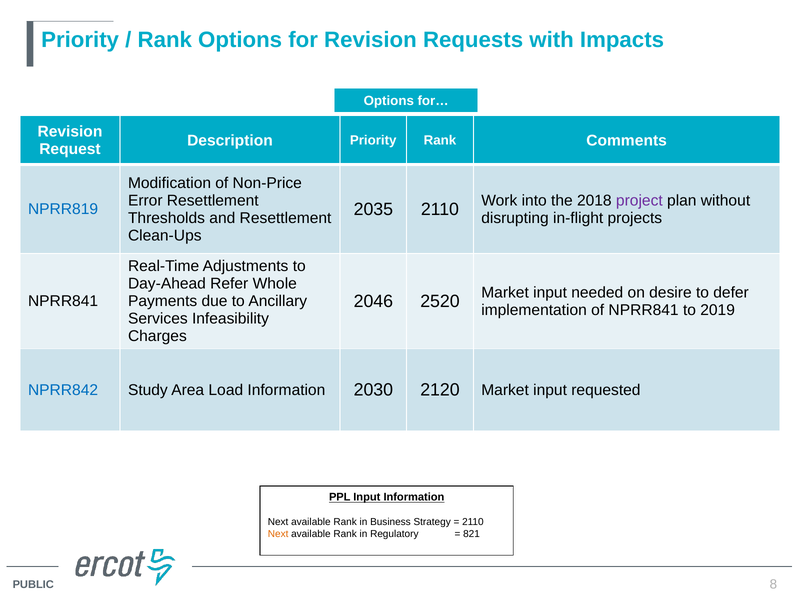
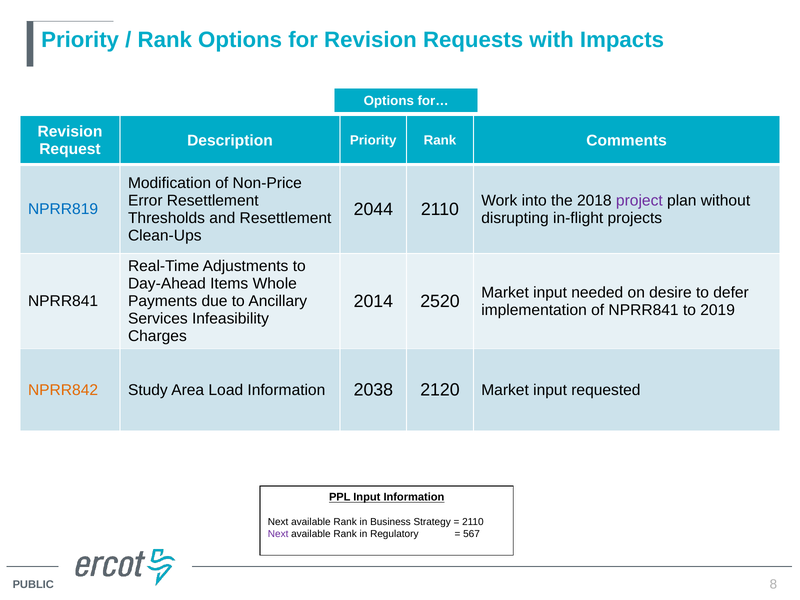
2035: 2035 -> 2044
Refer: Refer -> Items
2046: 2046 -> 2014
NPRR842 colour: blue -> orange
2030: 2030 -> 2038
Next at (278, 534) colour: orange -> purple
821: 821 -> 567
